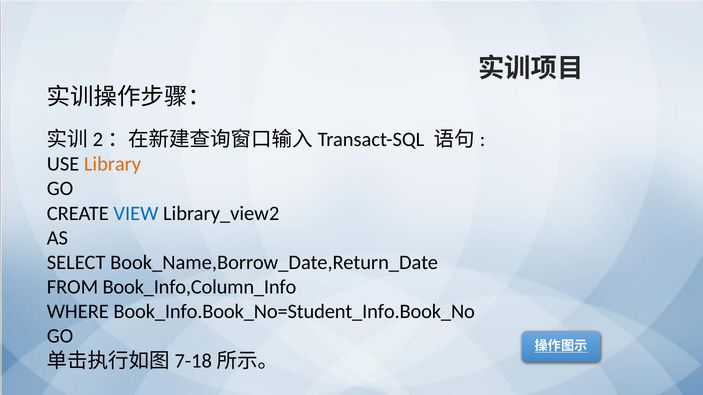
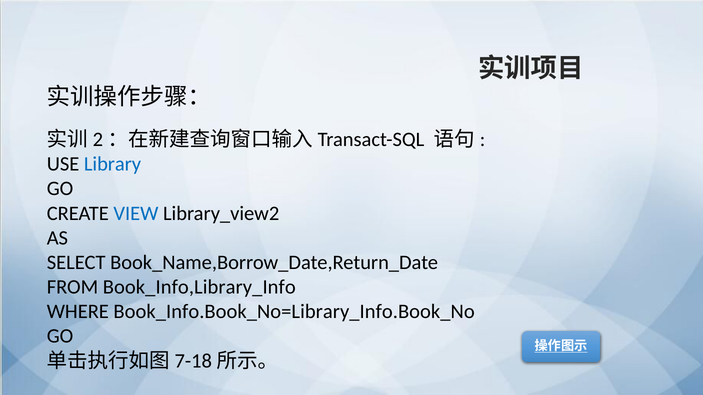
Library colour: orange -> blue
Book_Info,Column_Info: Book_Info,Column_Info -> Book_Info,Library_Info
Book_Info.Book_No=Student_Info.Book_No: Book_Info.Book_No=Student_Info.Book_No -> Book_Info.Book_No=Library_Info.Book_No
